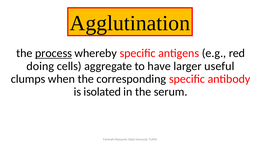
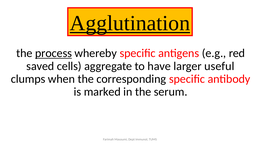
Agglutination underline: none -> present
doing: doing -> saved
isolated: isolated -> marked
